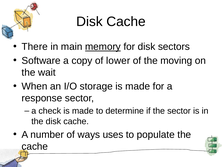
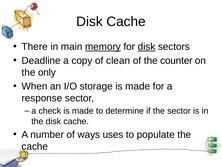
disk at (147, 47) underline: none -> present
Software: Software -> Deadline
lower: lower -> clean
moving: moving -> counter
wait: wait -> only
